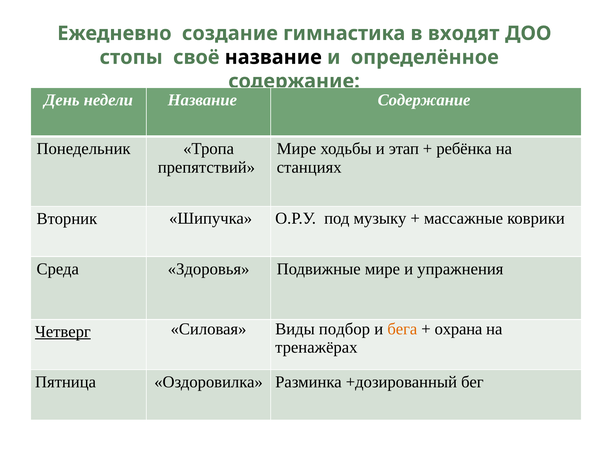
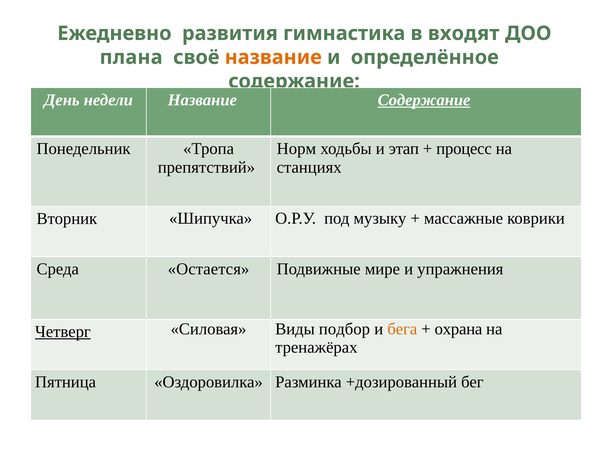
создание: создание -> развития
стопы: стопы -> плана
название at (273, 57) colour: black -> orange
Содержание at (424, 100) underline: none -> present
Мире at (296, 149): Мире -> Норм
ребёнка: ребёнка -> процесс
Здоровья: Здоровья -> Остается
